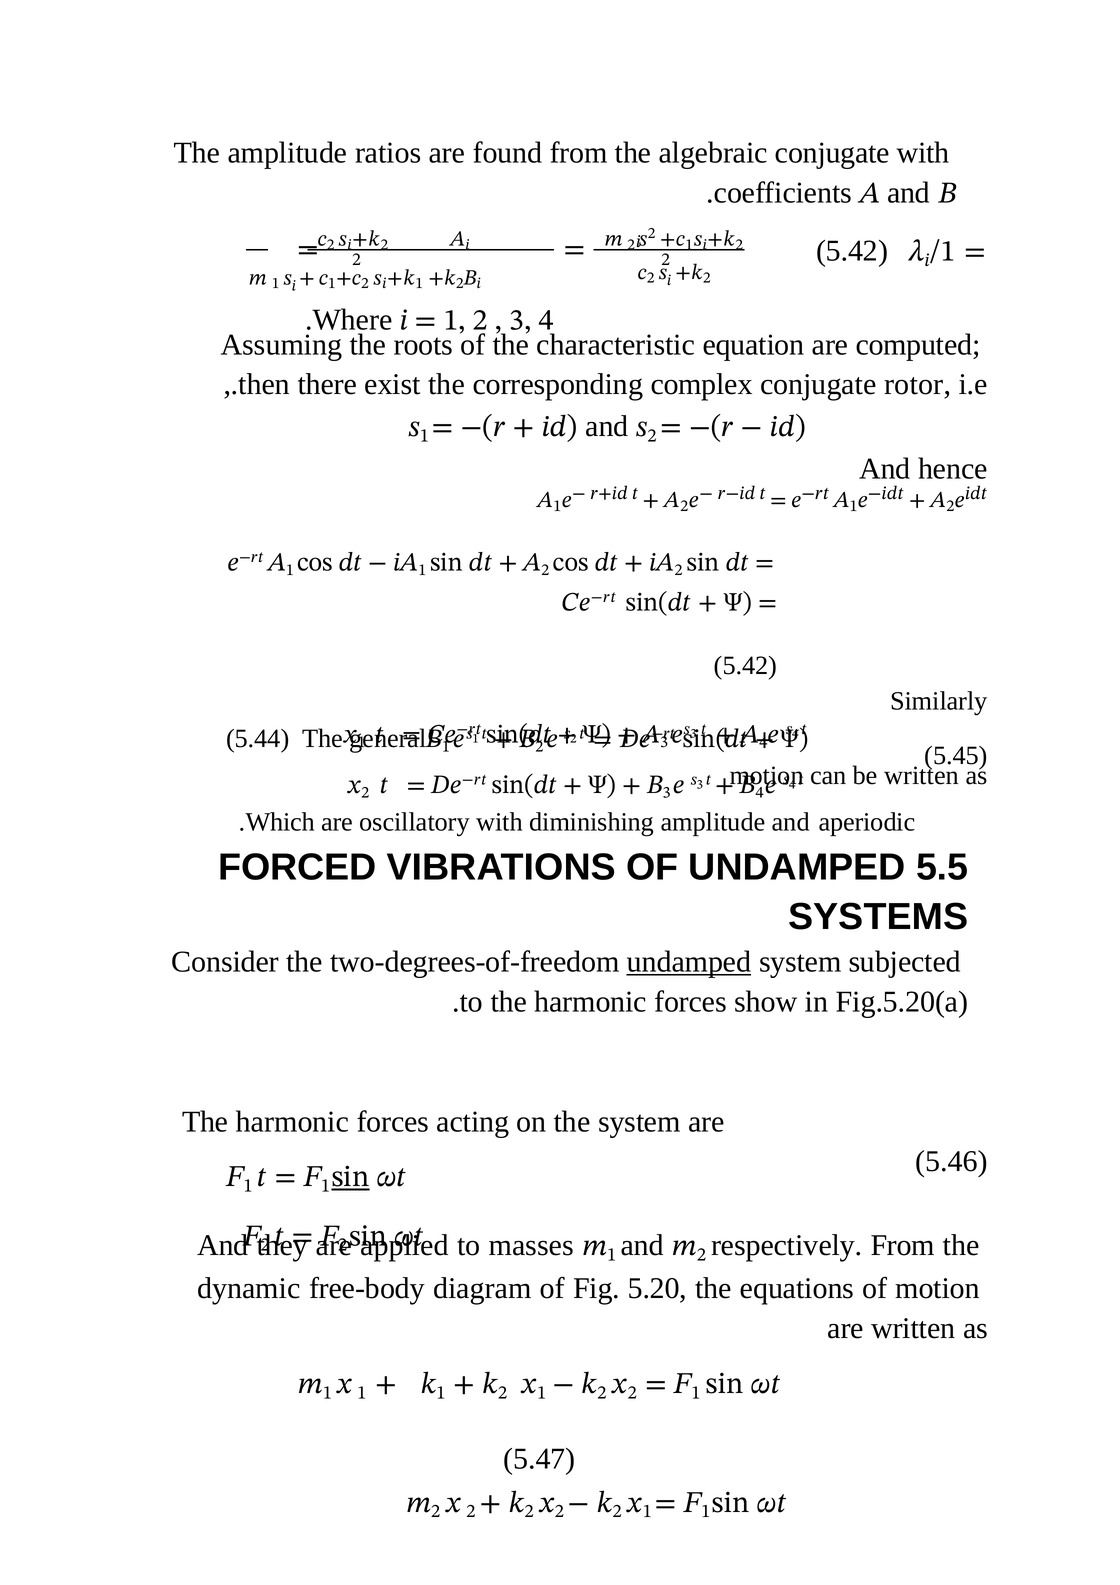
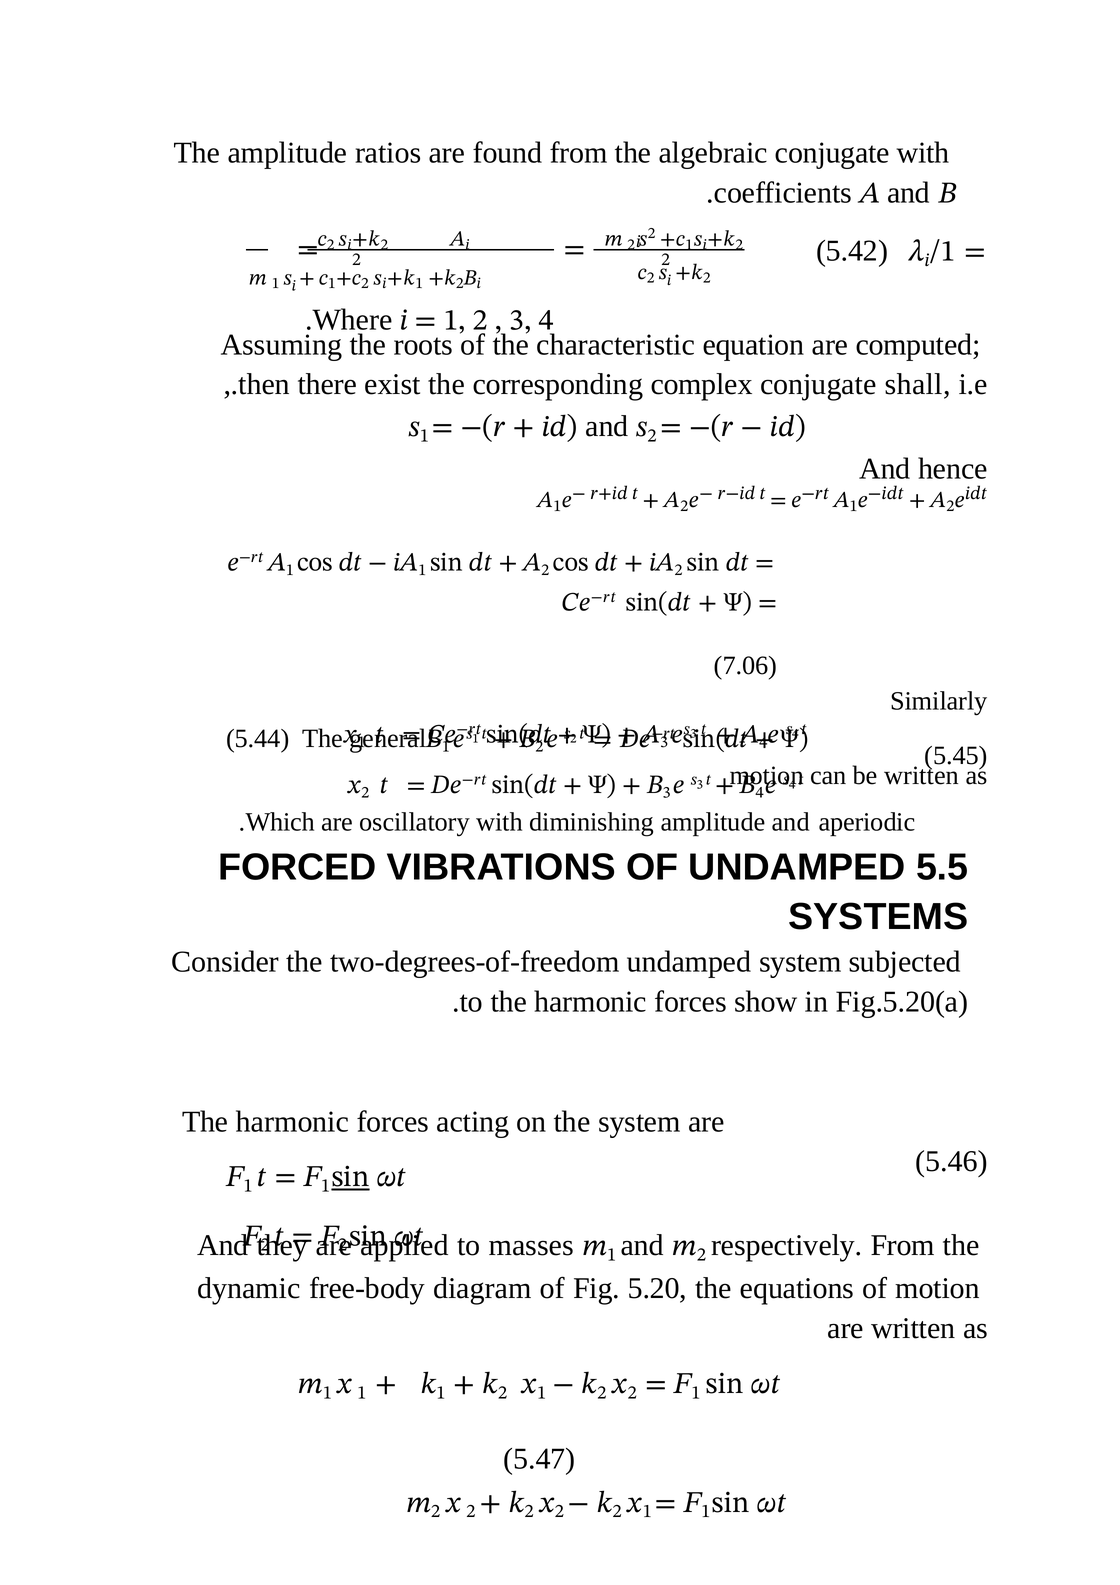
rotor: rotor -> shall
5.42 at (746, 666): 5.42 -> 7.06
undamped at (689, 962) underline: present -> none
